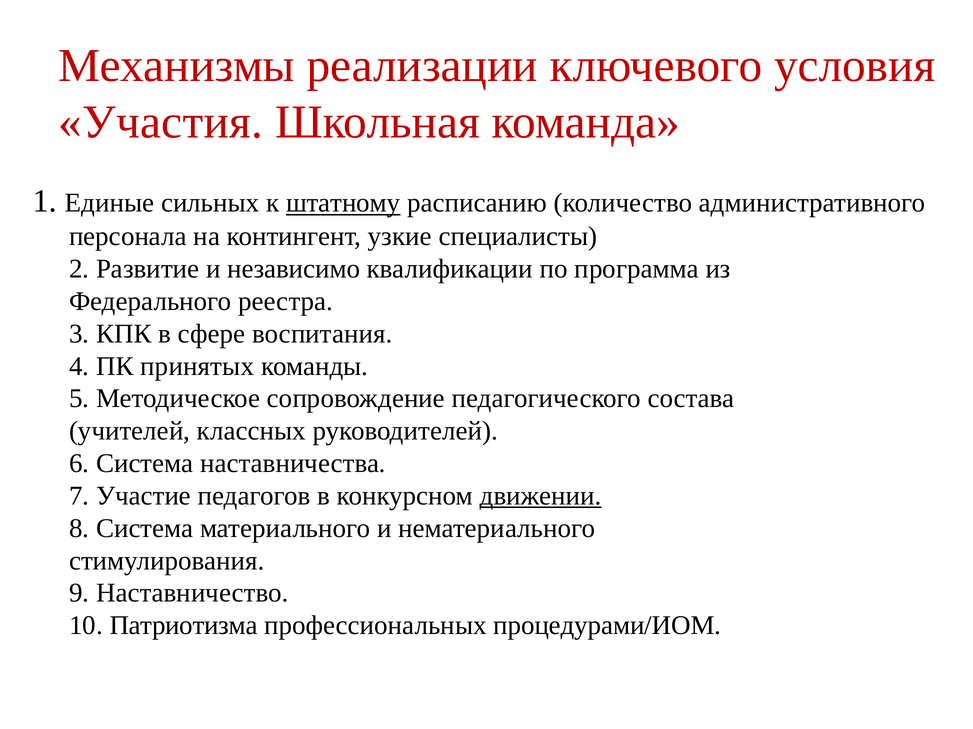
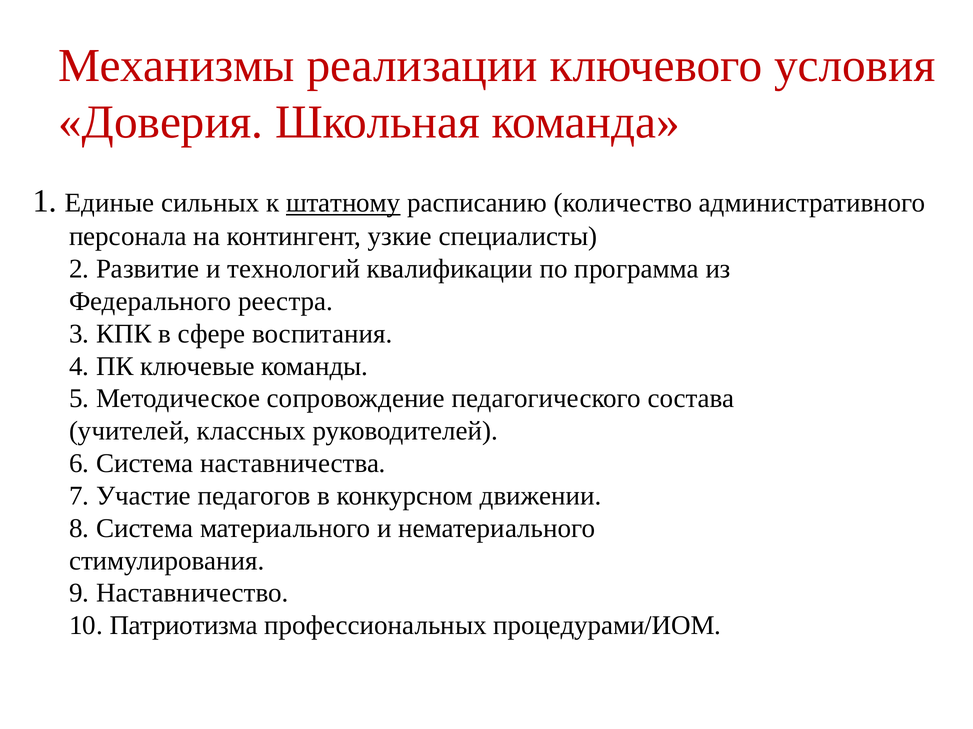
Участия: Участия -> Доверия
независимо: независимо -> технологий
принятых: принятых -> ключевые
движении underline: present -> none
